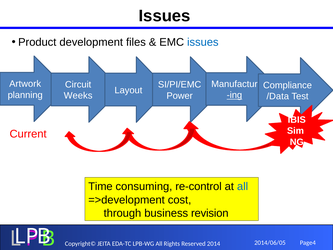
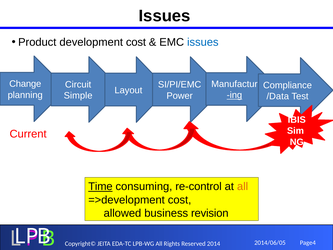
development files: files -> cost
Artwork: Artwork -> Change
Weeks: Weeks -> Simple
Time underline: none -> present
all at (243, 186) colour: blue -> orange
through: through -> allowed
